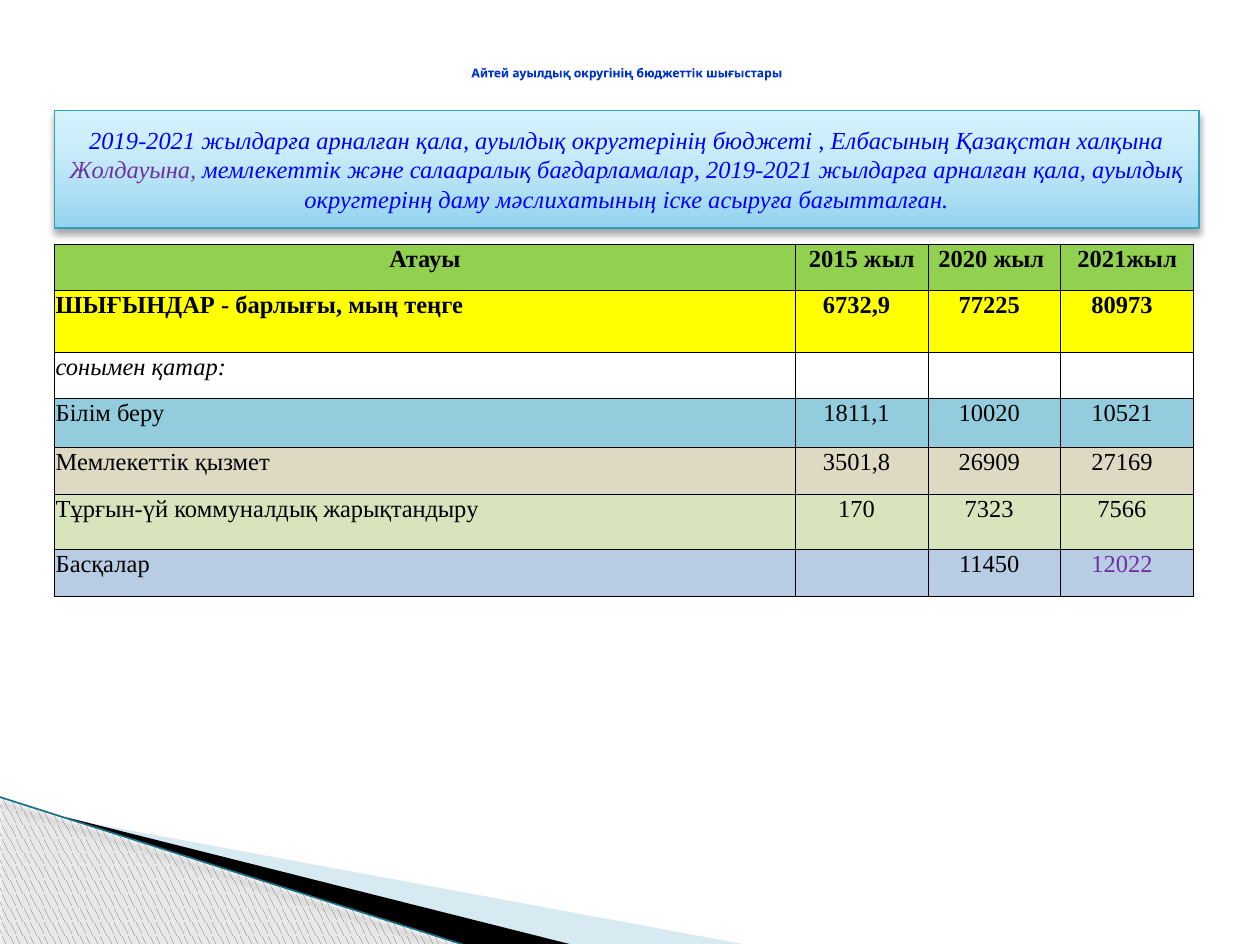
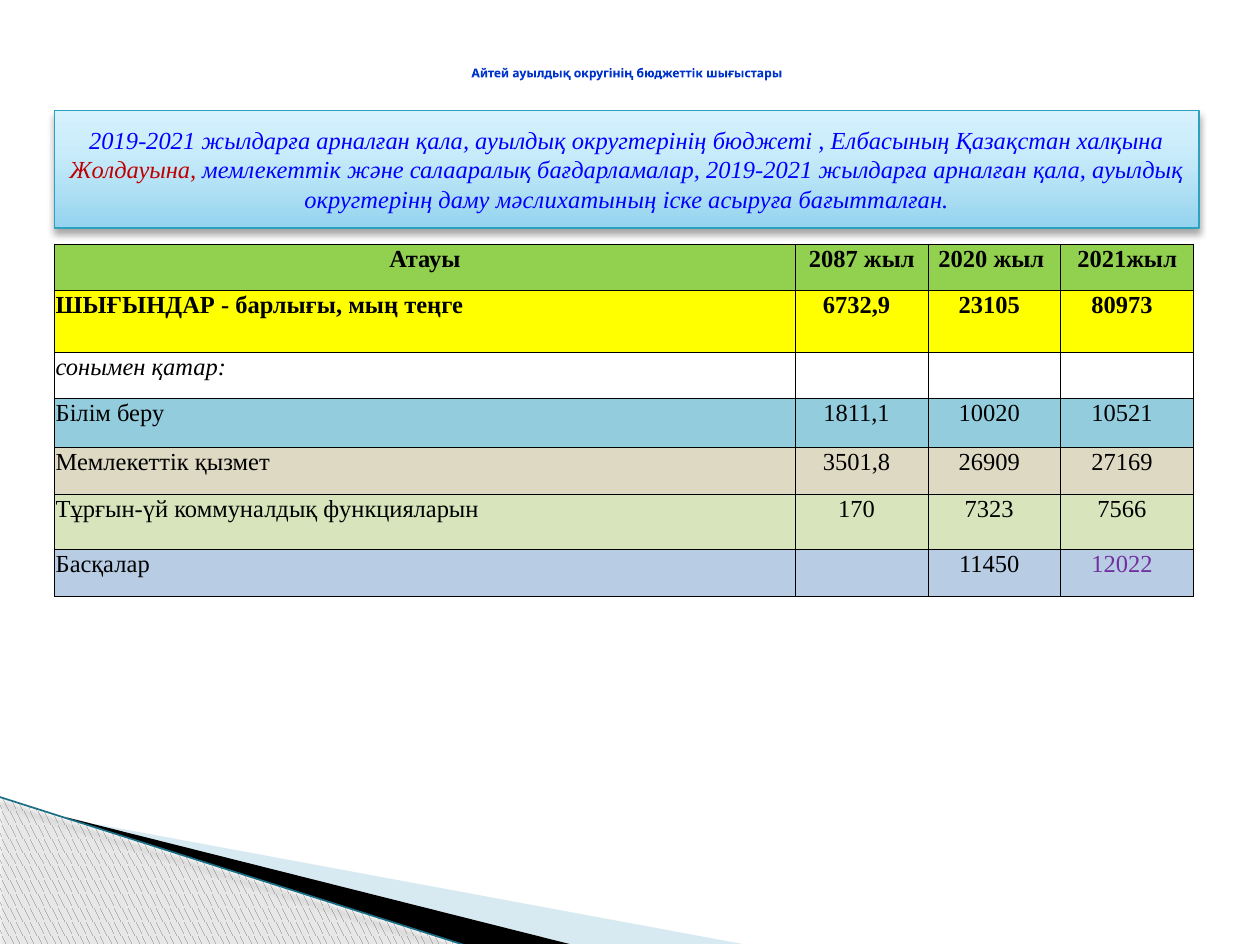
Жолдауына colour: purple -> red
2015: 2015 -> 2087
77225: 77225 -> 23105
жарықтандыру: жарықтандыру -> функцияларын
